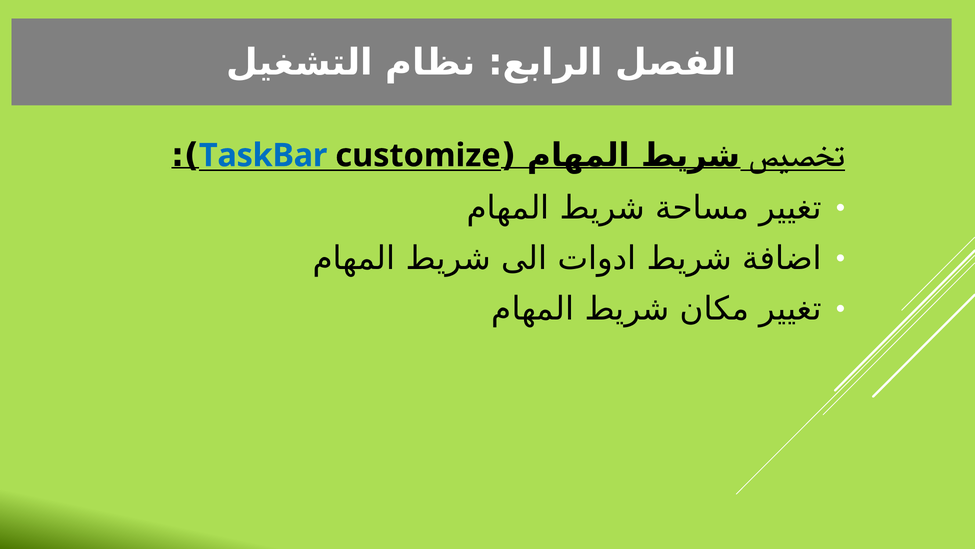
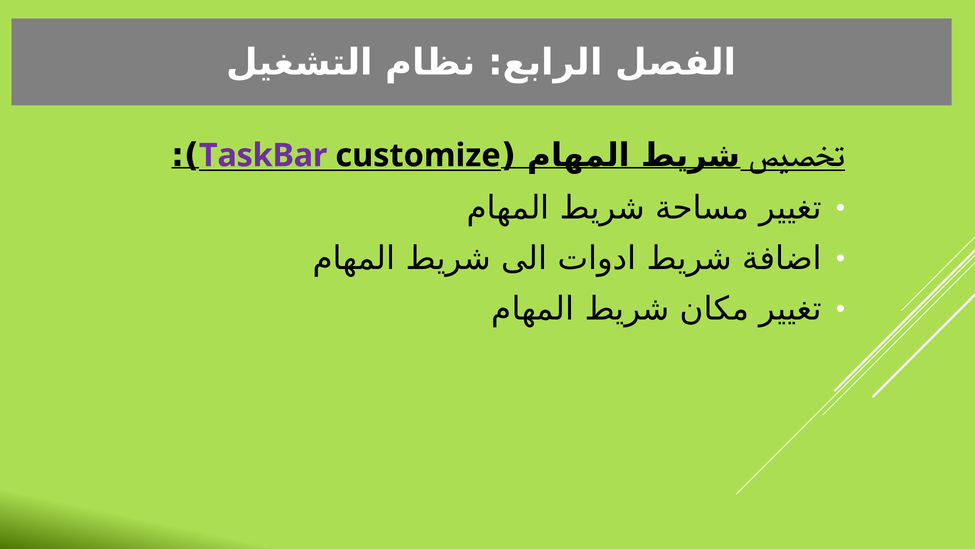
TaskBar colour: blue -> purple
